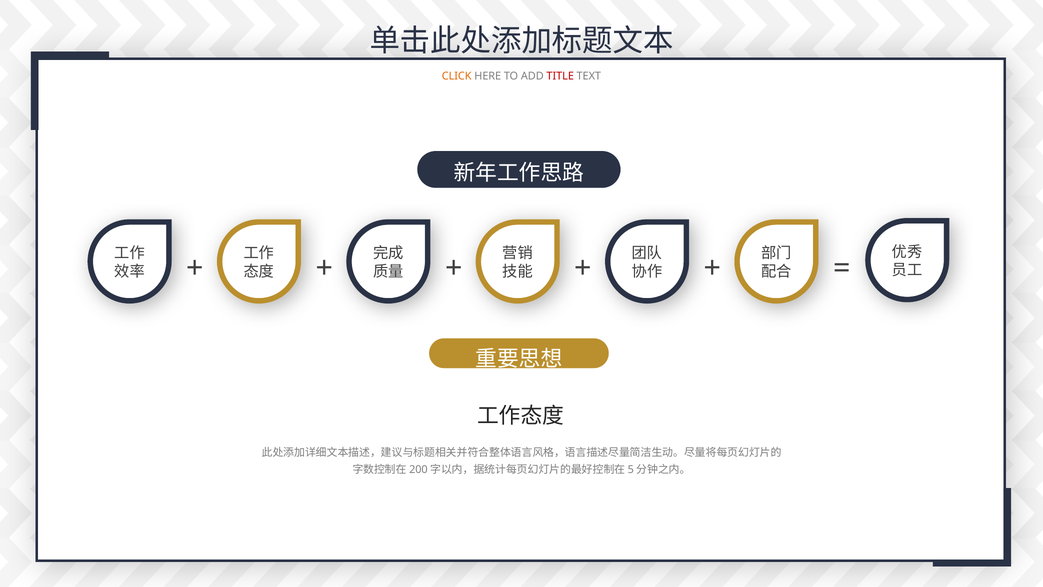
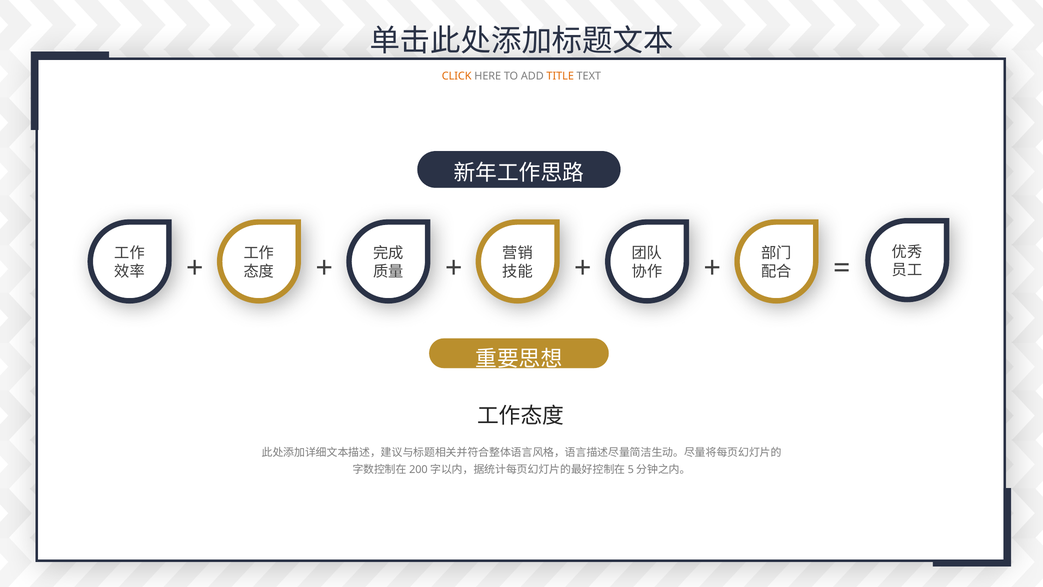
TITLE colour: red -> orange
